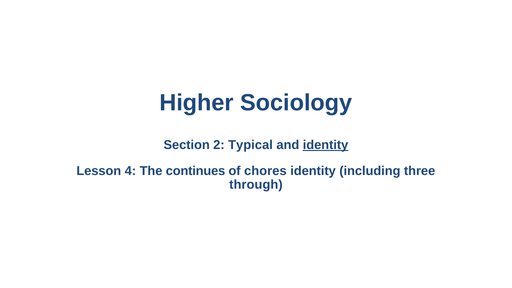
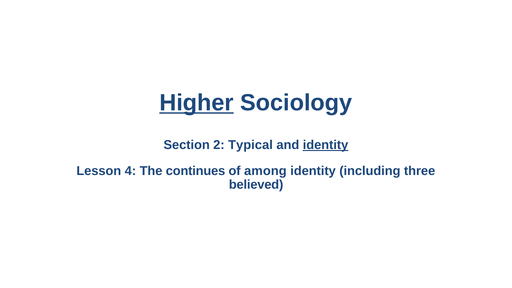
Higher underline: none -> present
chores: chores -> among
through: through -> believed
